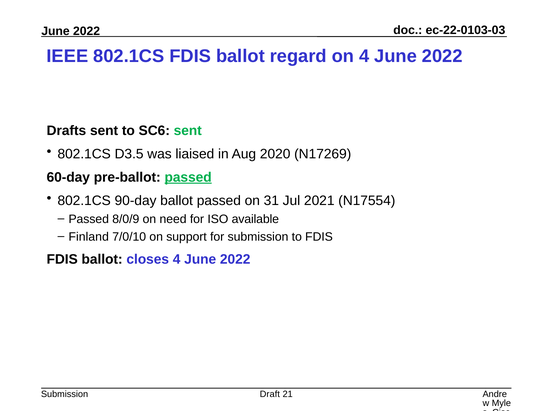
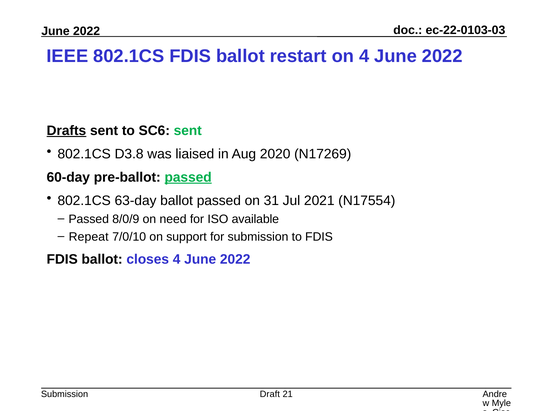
regard: regard -> restart
Drafts underline: none -> present
D3.5: D3.5 -> D3.8
90-day: 90-day -> 63-day
Finland: Finland -> Repeat
